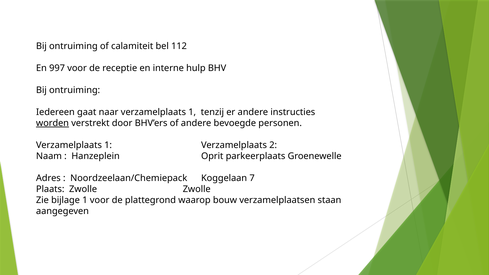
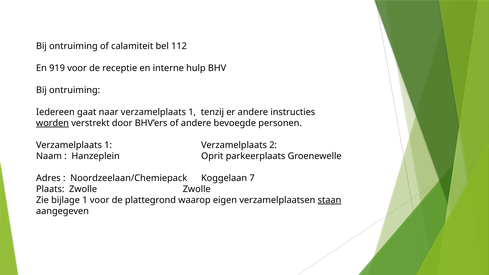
997: 997 -> 919
bouw: bouw -> eigen
staan underline: none -> present
